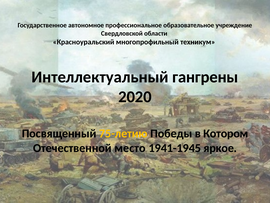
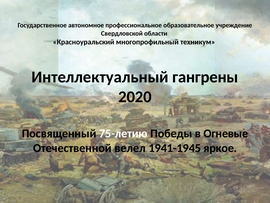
75-летию colour: yellow -> white
Котором: Котором -> Огневые
место: место -> велел
